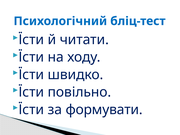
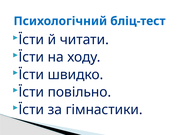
формувати: формувати -> гімнастики
